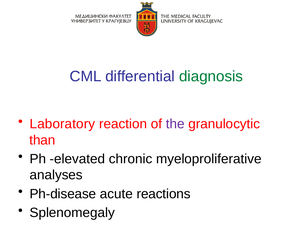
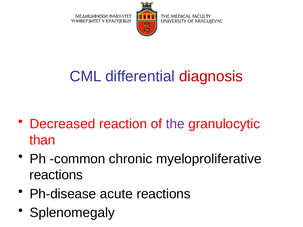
diagnosis colour: green -> red
Laboratory: Laboratory -> Decreased
elevated: elevated -> common
analyses at (56, 175): analyses -> reactions
